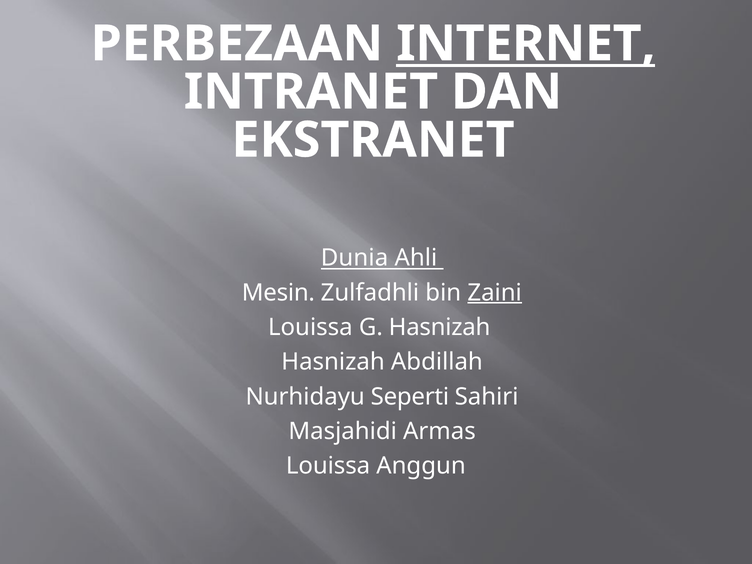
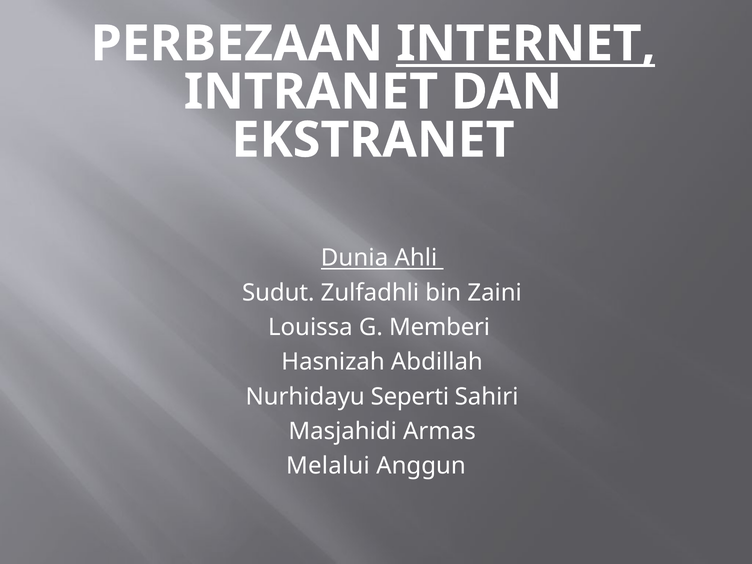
Mesin: Mesin -> Sudut
Zaini underline: present -> none
G Hasnizah: Hasnizah -> Memberi
Louissa at (328, 466): Louissa -> Melalui
